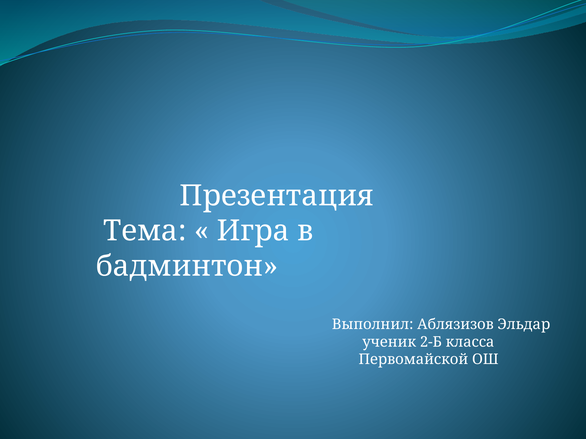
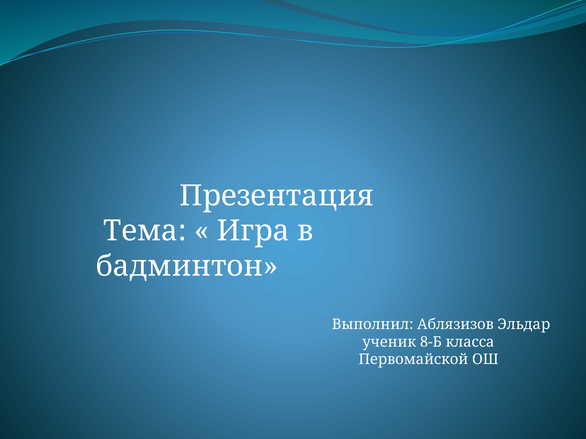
2-Б: 2-Б -> 8-Б
